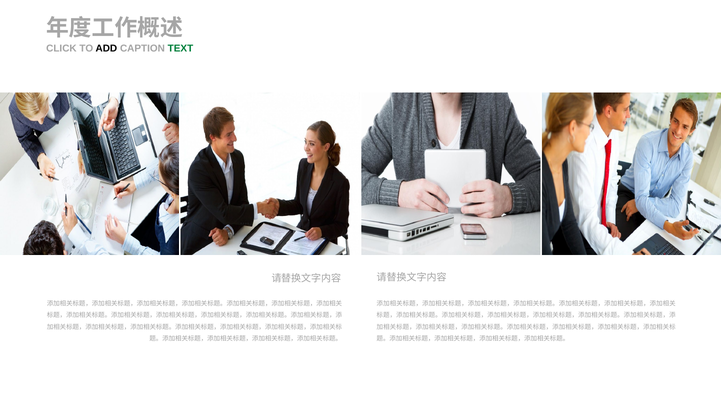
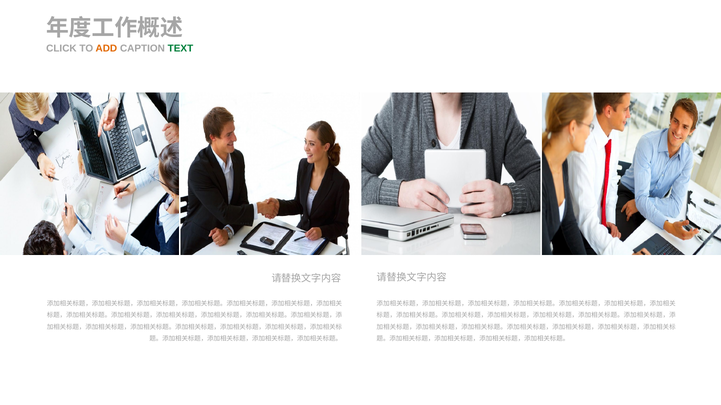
ADD colour: black -> orange
